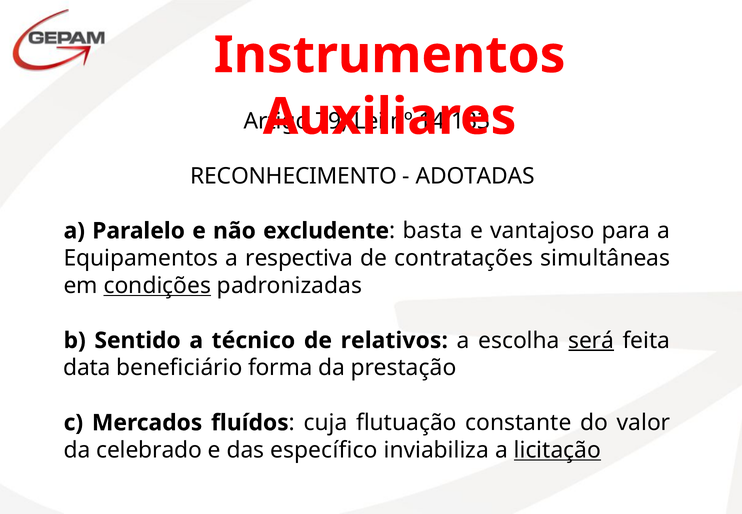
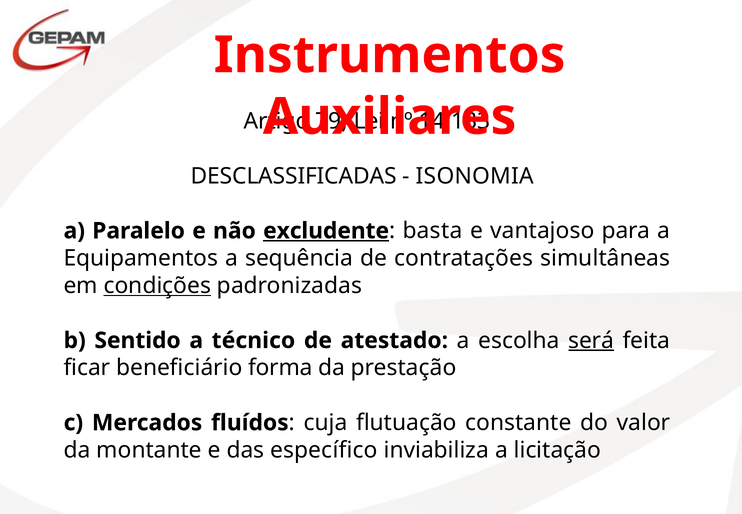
RECONHECIMENTO: RECONHECIMENTO -> DESCLASSIFICADAS
ADOTADAS: ADOTADAS -> ISONOMIA
excludente underline: none -> present
respectiva: respectiva -> sequência
relativos: relativos -> atestado
data: data -> ficar
celebrado: celebrado -> montante
licitação underline: present -> none
